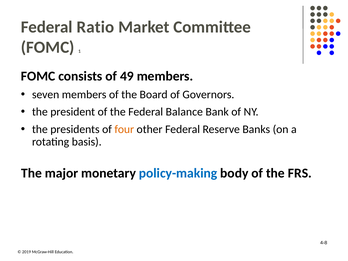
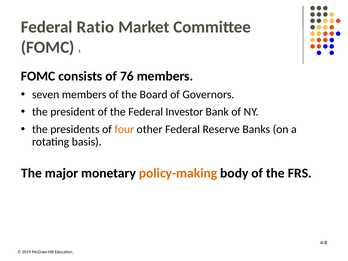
49: 49 -> 76
Balance: Balance -> Investor
policy-making colour: blue -> orange
